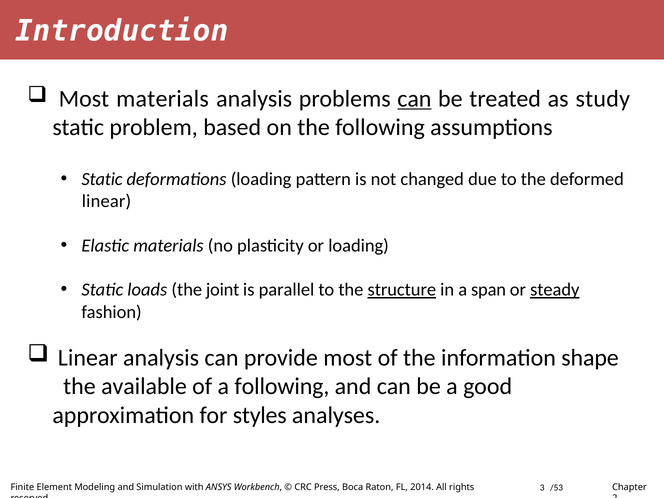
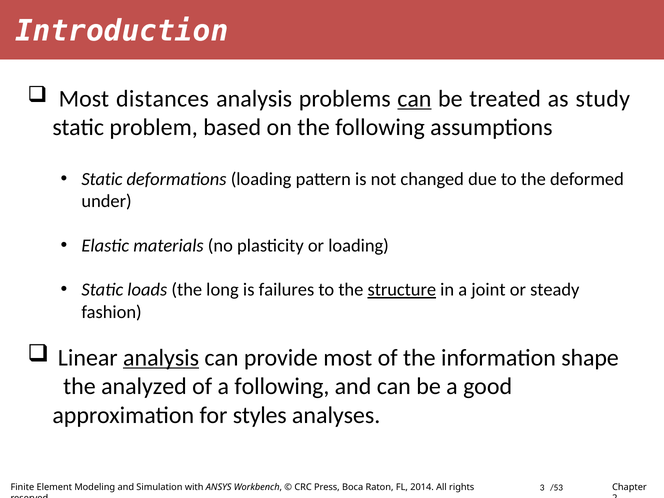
Most materials: materials -> distances
linear at (106, 201): linear -> under
joint: joint -> long
parallel: parallel -> failures
span: span -> joint
steady underline: present -> none
analysis at (161, 358) underline: none -> present
available: available -> analyzed
